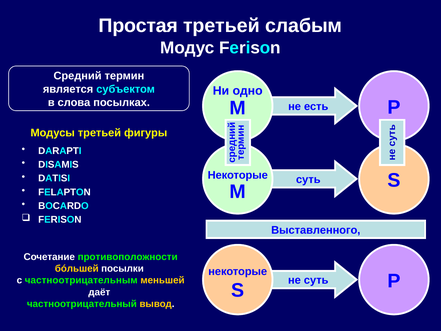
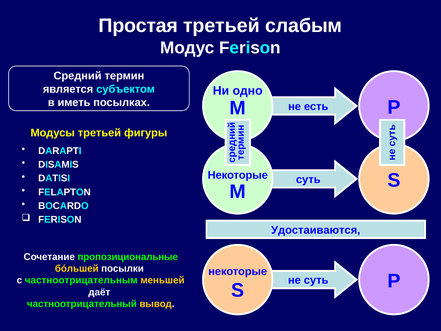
слова: слова -> иметь
Выставленного: Выставленного -> Удостаиваются
противоположности: противоположности -> пропозициональные
